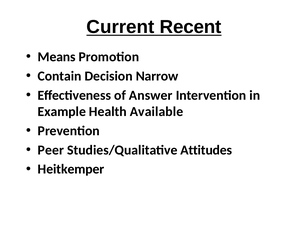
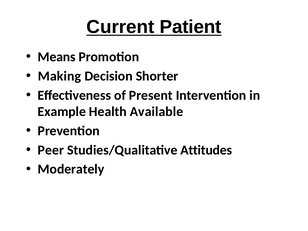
Recent: Recent -> Patient
Contain: Contain -> Making
Narrow: Narrow -> Shorter
Answer: Answer -> Present
Heitkemper: Heitkemper -> Moderately
